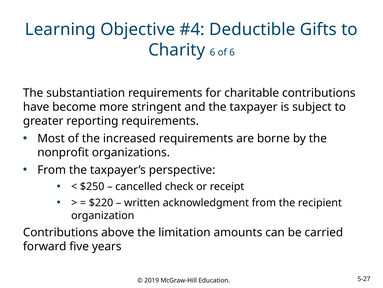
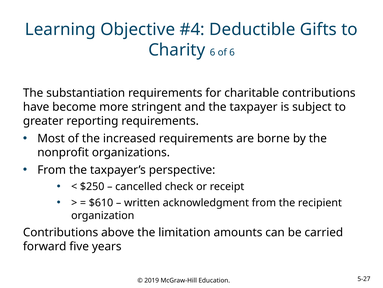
$220: $220 -> $610
